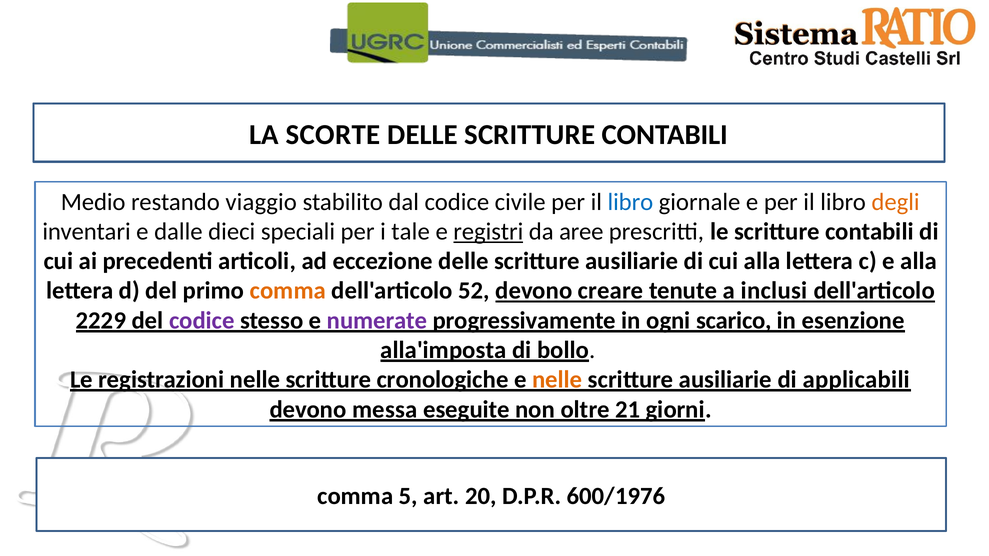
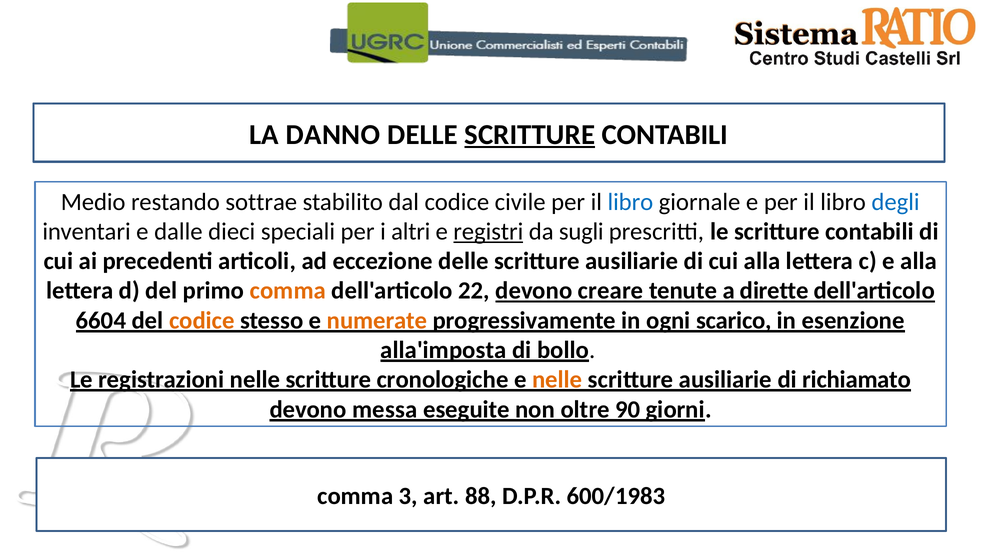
SCORTE: SCORTE -> DANNO
SCRITTURE at (530, 135) underline: none -> present
viaggio: viaggio -> sottrae
degli colour: orange -> blue
tale: tale -> altri
aree: aree -> sugli
52: 52 -> 22
inclusi: inclusi -> dirette
2229: 2229 -> 6604
codice at (202, 321) colour: purple -> orange
numerate colour: purple -> orange
applicabili: applicabili -> richiamato
21: 21 -> 90
5: 5 -> 3
20: 20 -> 88
600/1976: 600/1976 -> 600/1983
